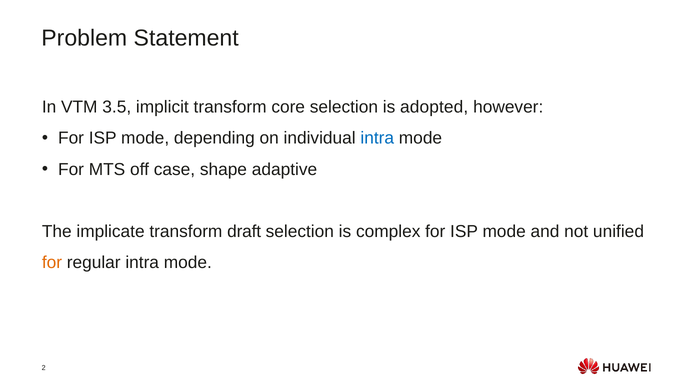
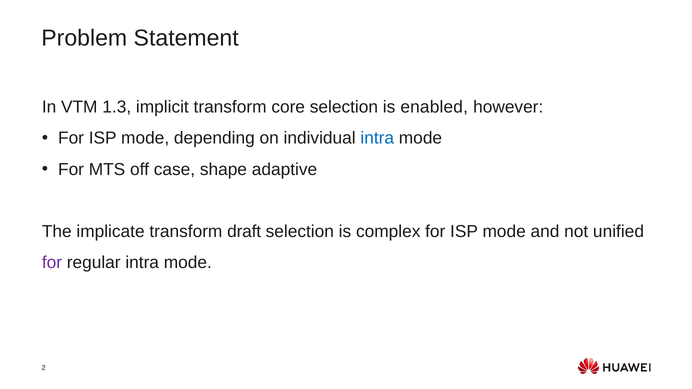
3.5: 3.5 -> 1.3
adopted: adopted -> enabled
for at (52, 263) colour: orange -> purple
